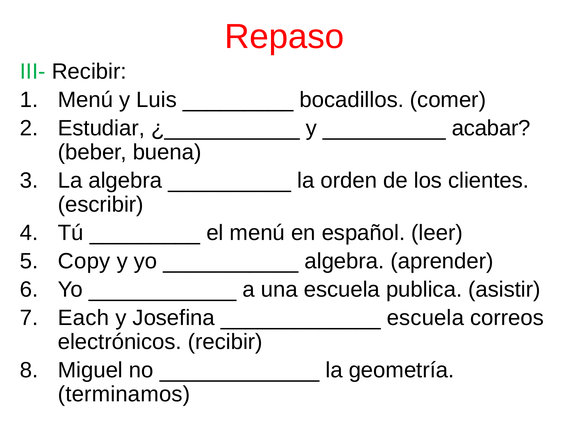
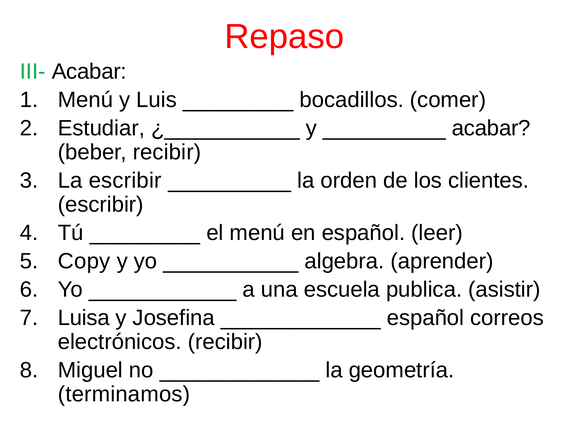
III- Recibir: Recibir -> Acabar
beber buena: buena -> recibir
La algebra: algebra -> escribir
Each: Each -> Luisa
escuela at (425, 318): escuela -> español
